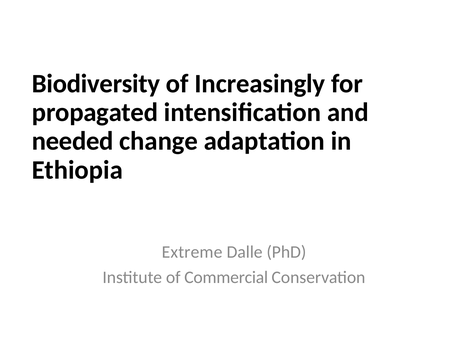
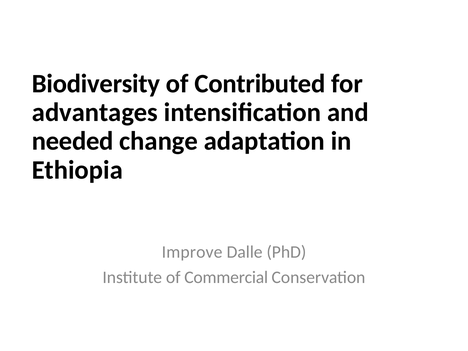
Increasingly: Increasingly -> Contributed
propagated: propagated -> advantages
Extreme: Extreme -> Improve
